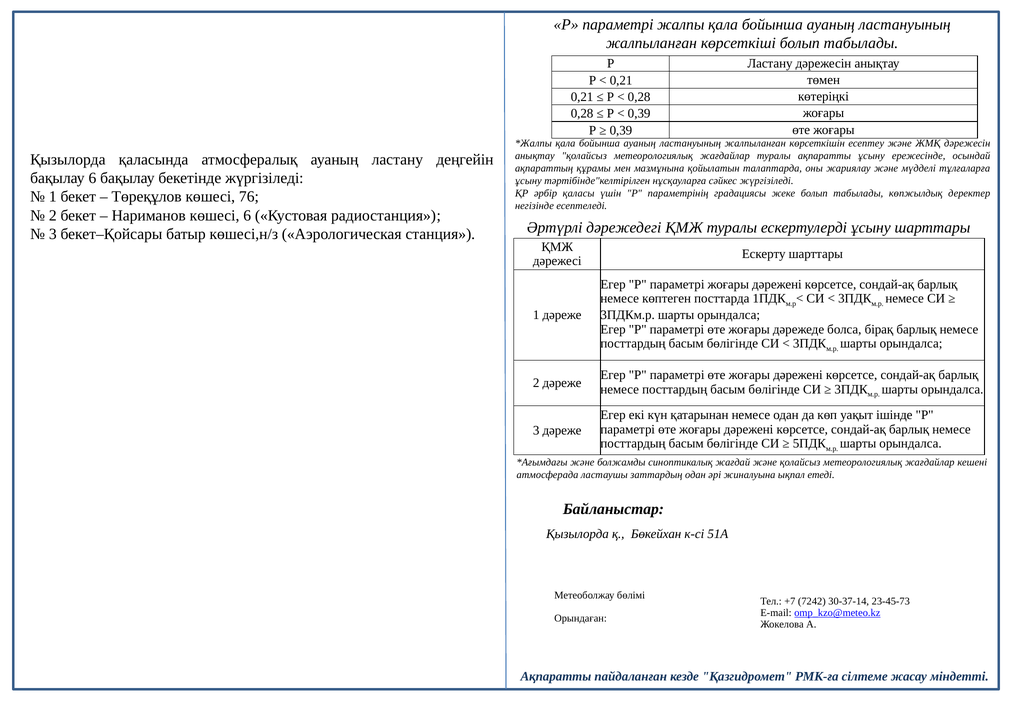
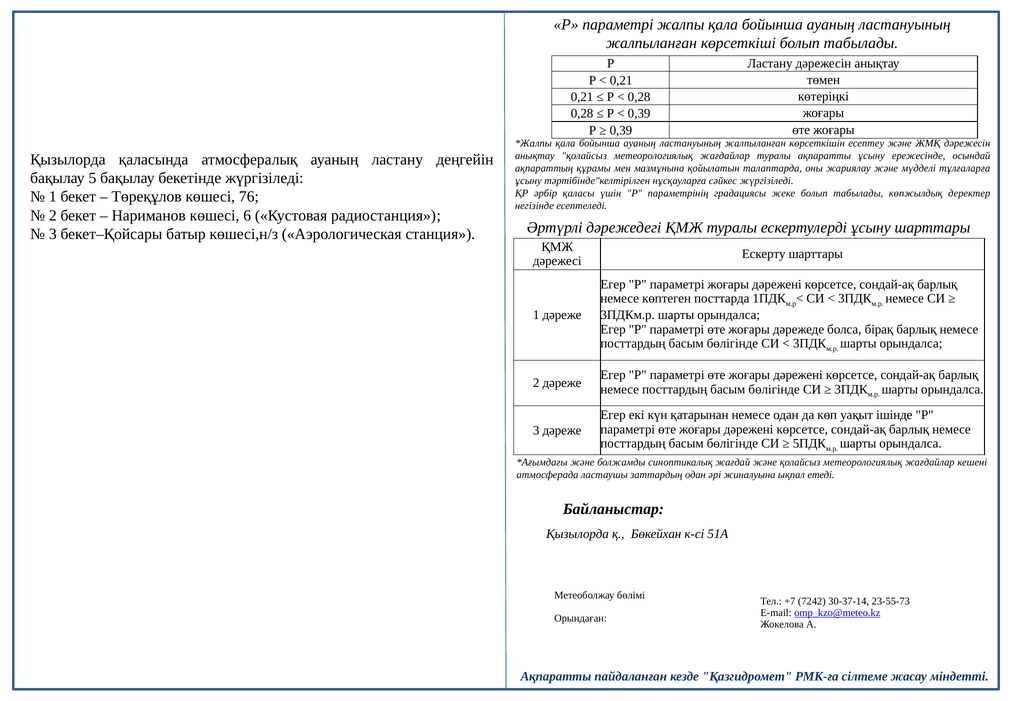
бақылау 6: 6 -> 5
23-45-73: 23-45-73 -> 23-55-73
